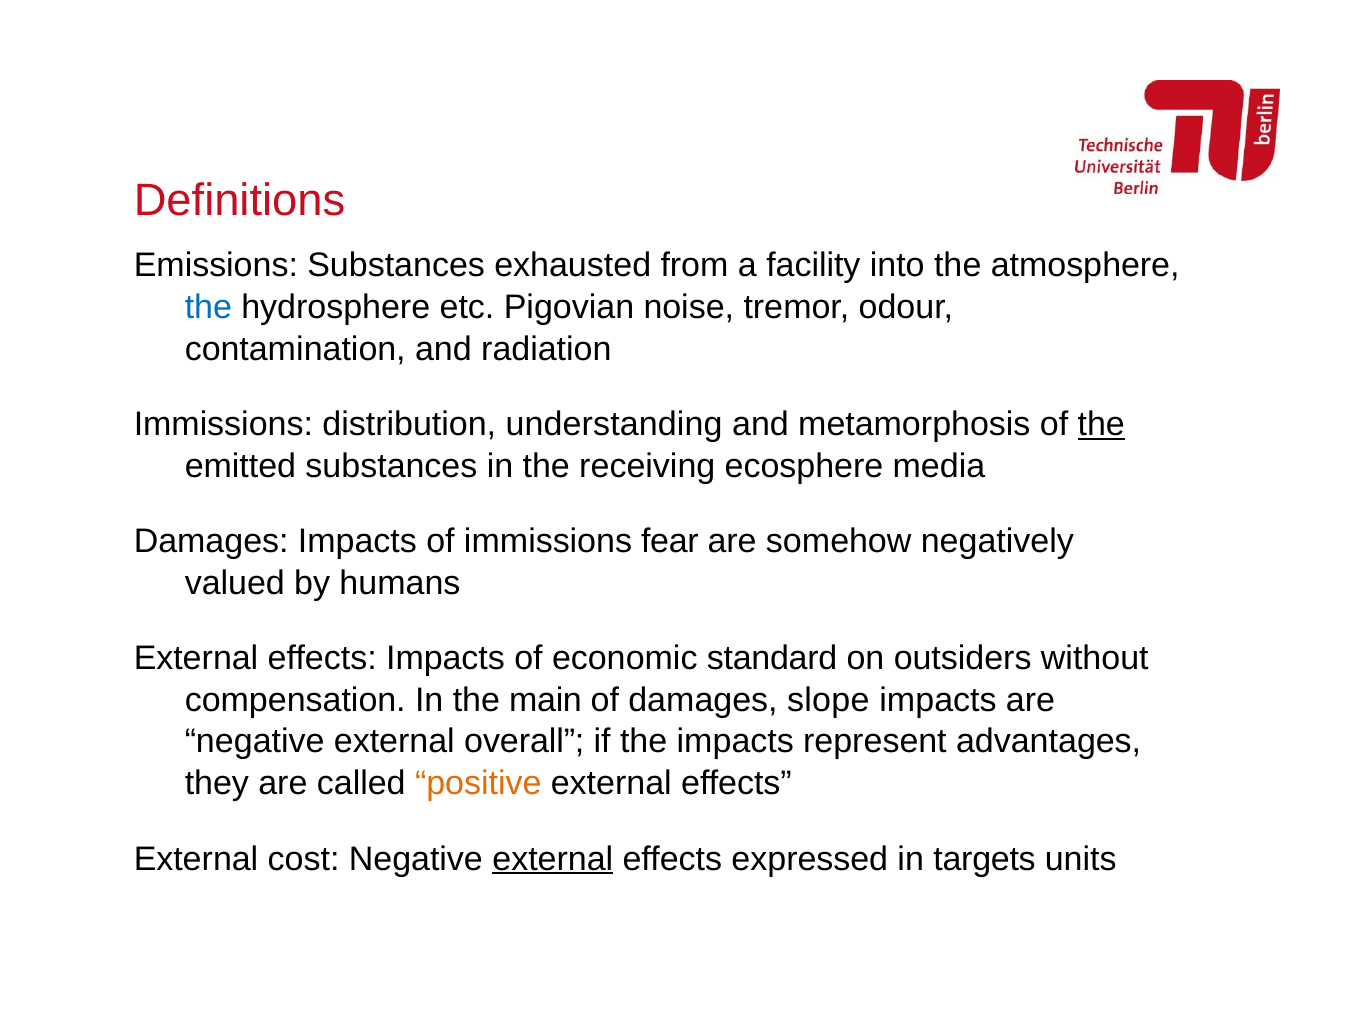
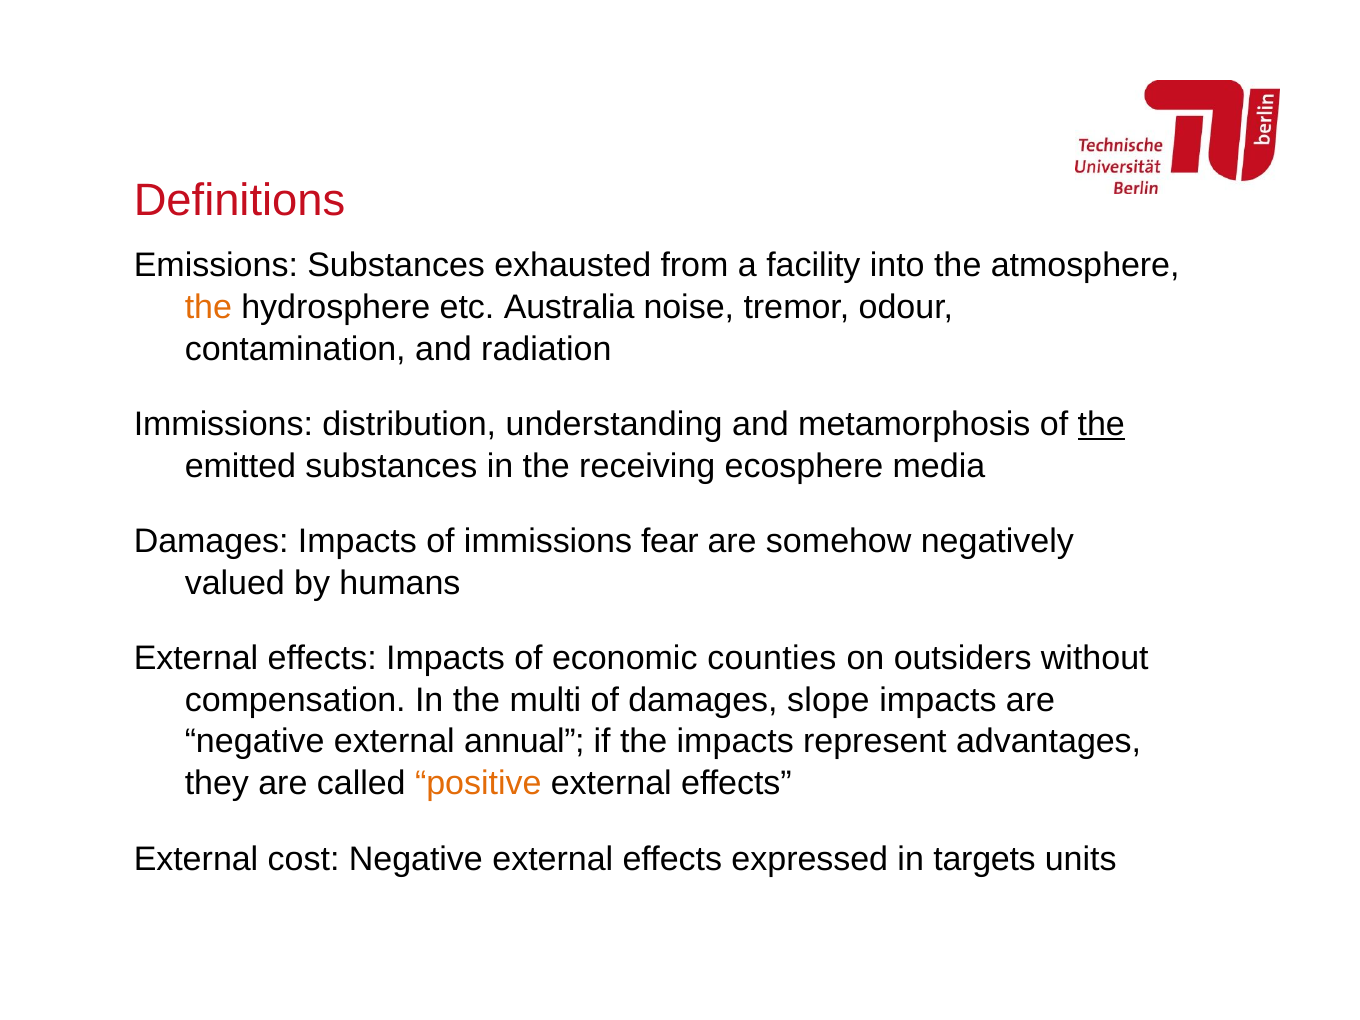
the at (208, 307) colour: blue -> orange
Pigovian: Pigovian -> Australia
standard: standard -> counties
main: main -> multi
overall: overall -> annual
external at (553, 859) underline: present -> none
